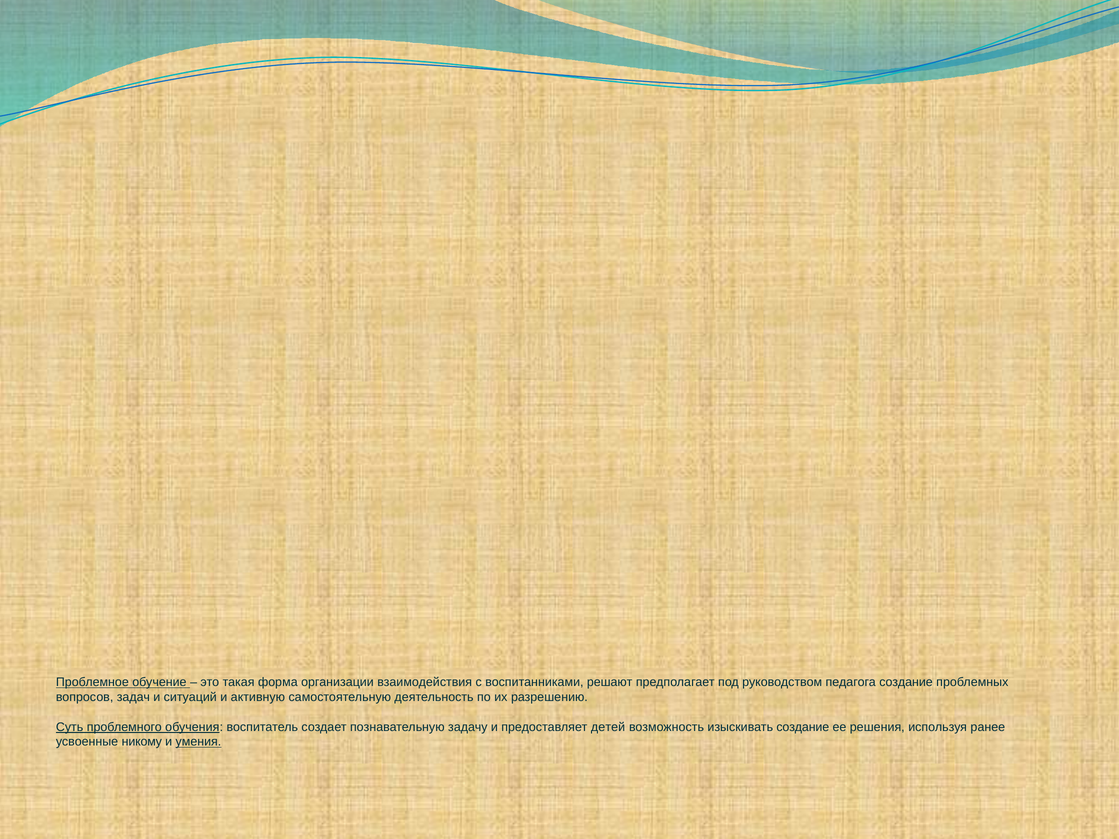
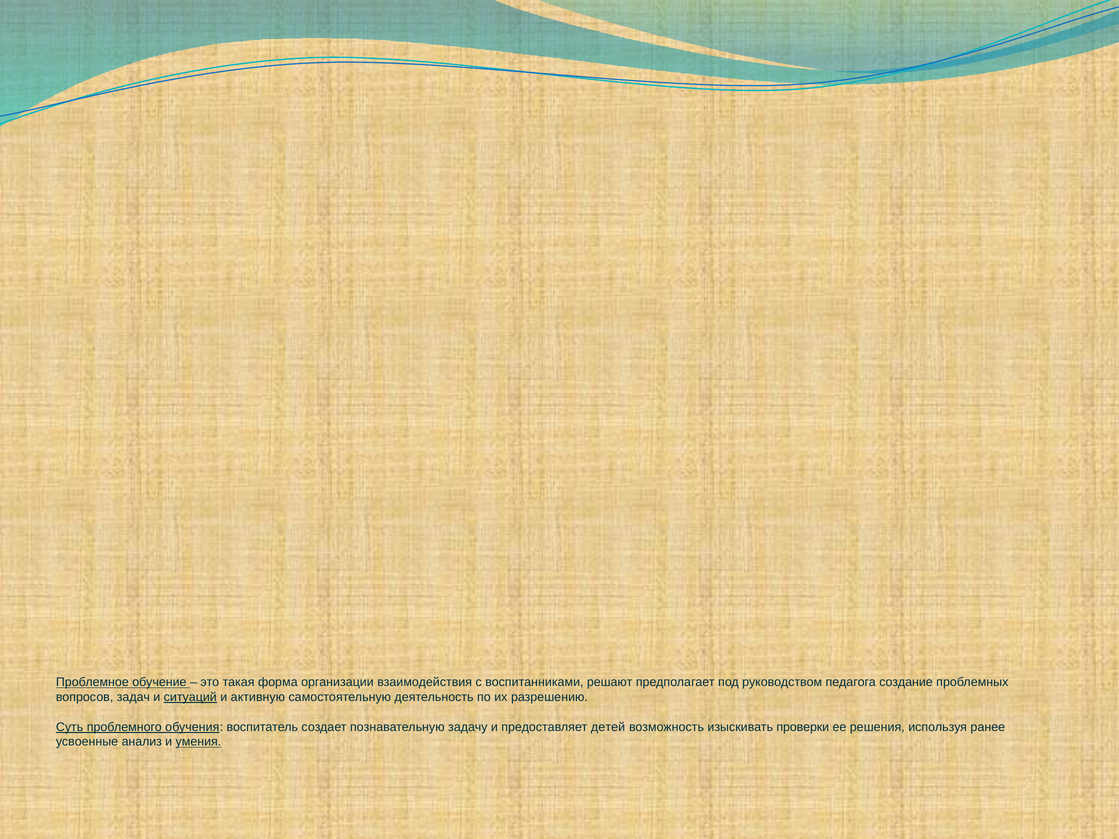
ситуаций underline: none -> present
изыскивать создание: создание -> проверки
никому: никому -> анализ
